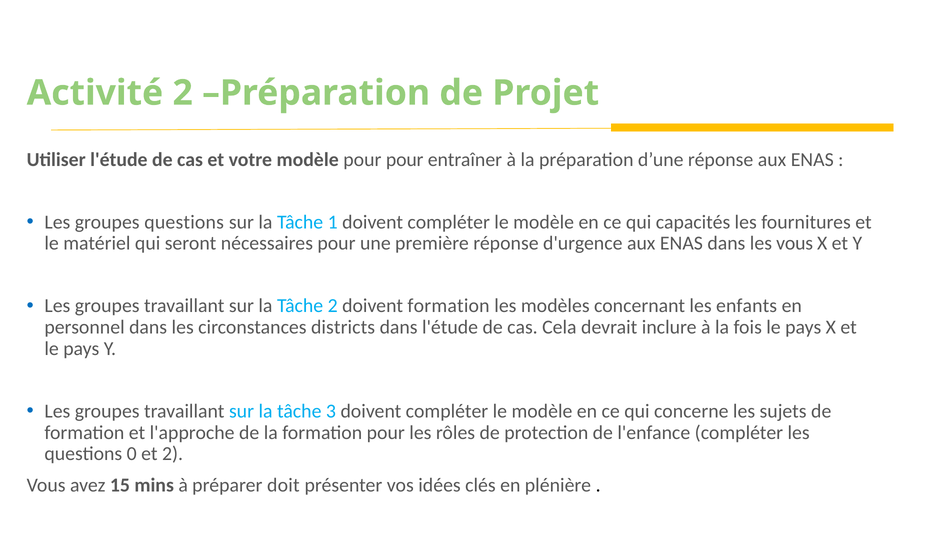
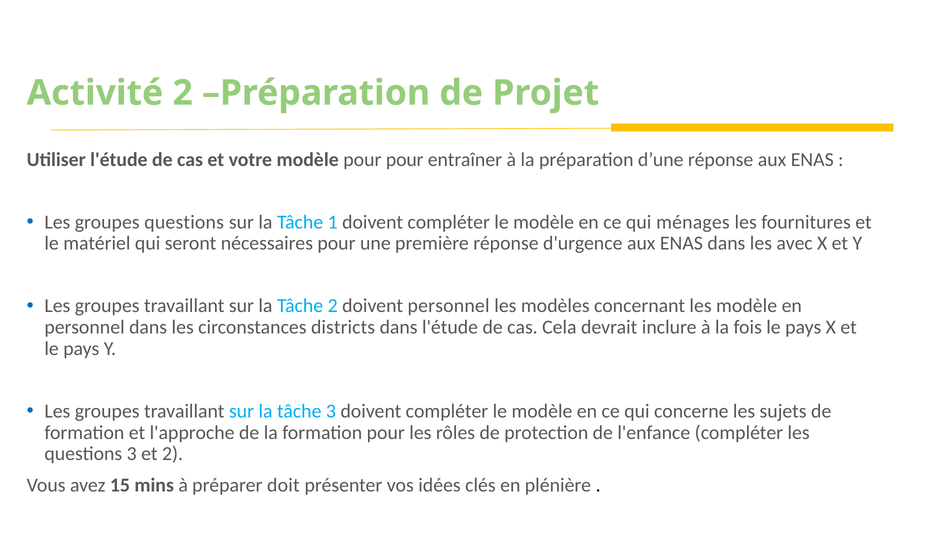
capacités: capacités -> ménages
les vous: vous -> avec
doivent formation: formation -> personnel
les enfants: enfants -> modèle
questions 0: 0 -> 3
